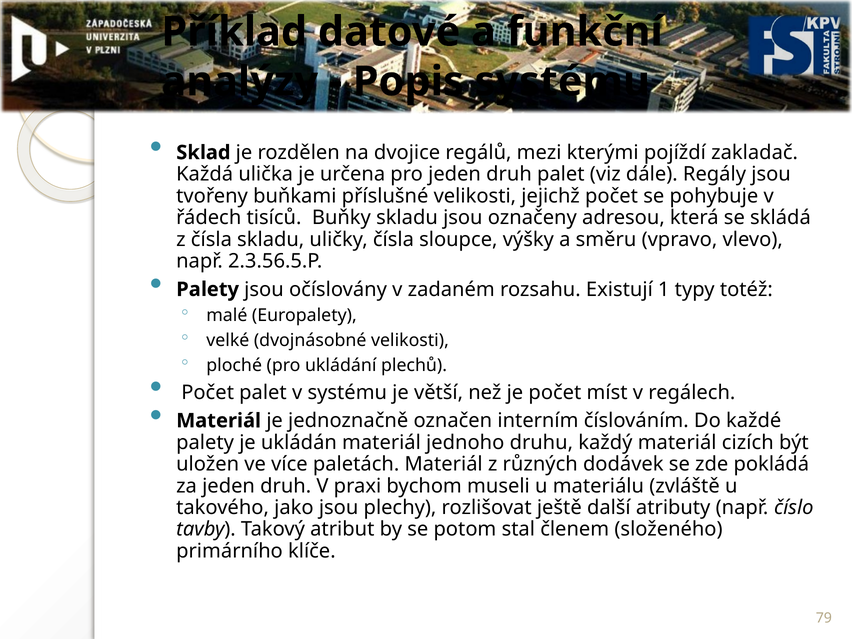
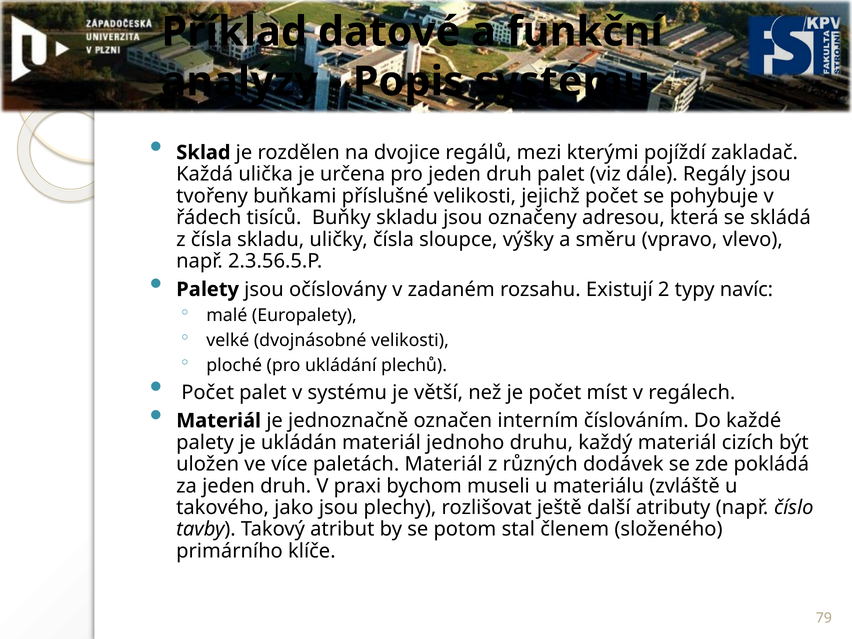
1: 1 -> 2
totéž: totéž -> navíc
